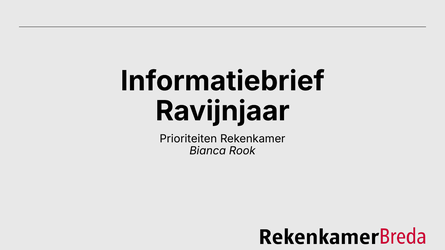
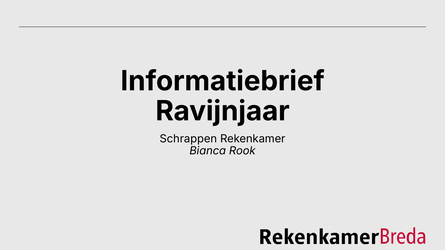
Prioriteiten: Prioriteiten -> Schrappen
